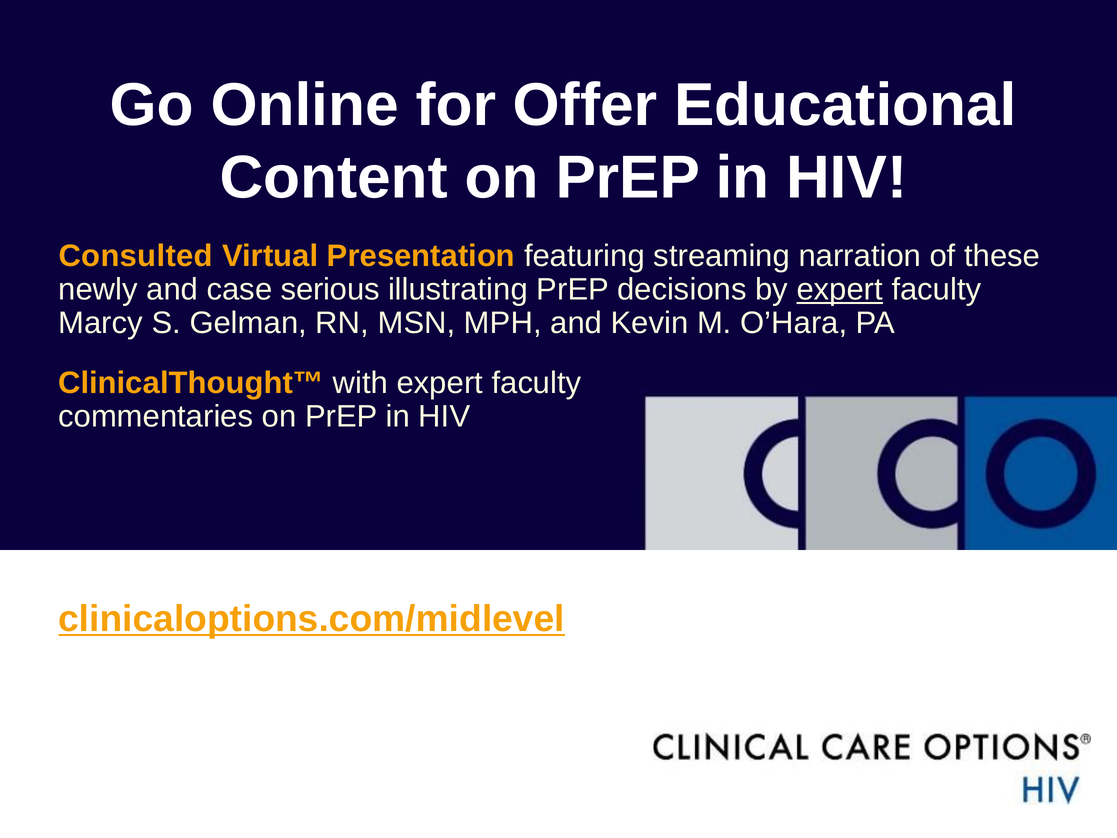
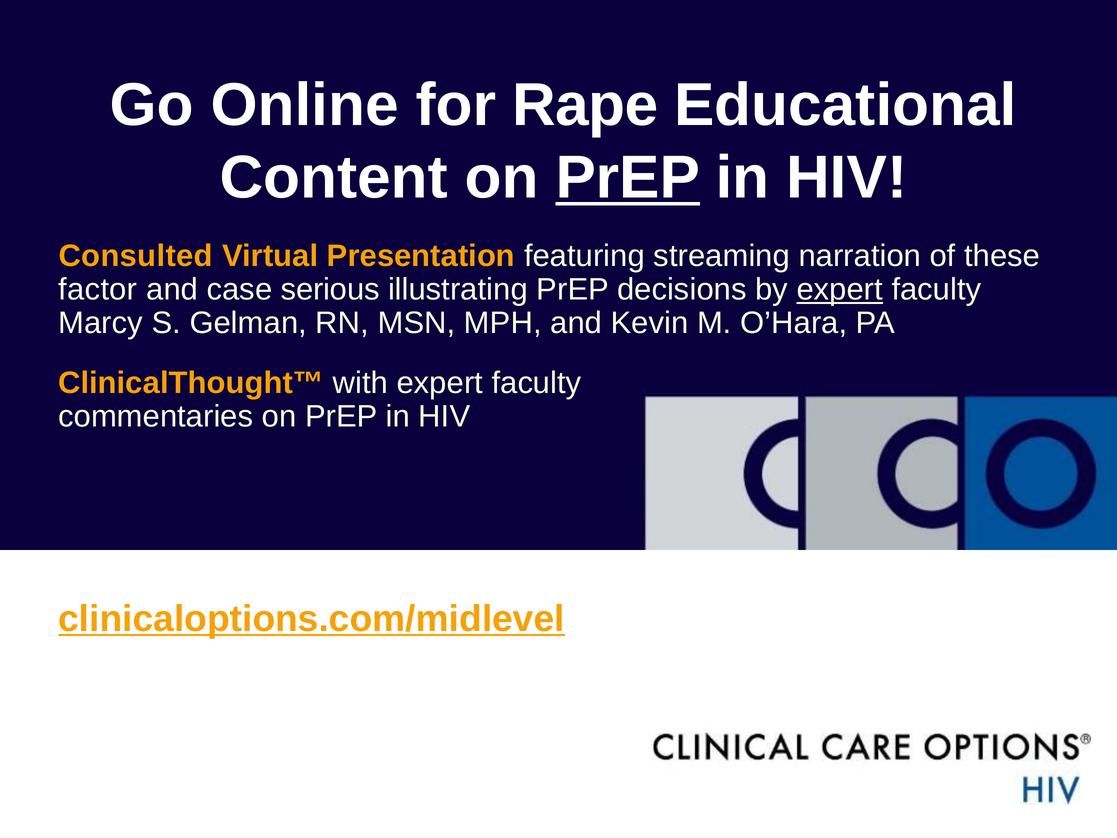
Offer: Offer -> Rape
PrEP at (628, 178) underline: none -> present
newly: newly -> factor
